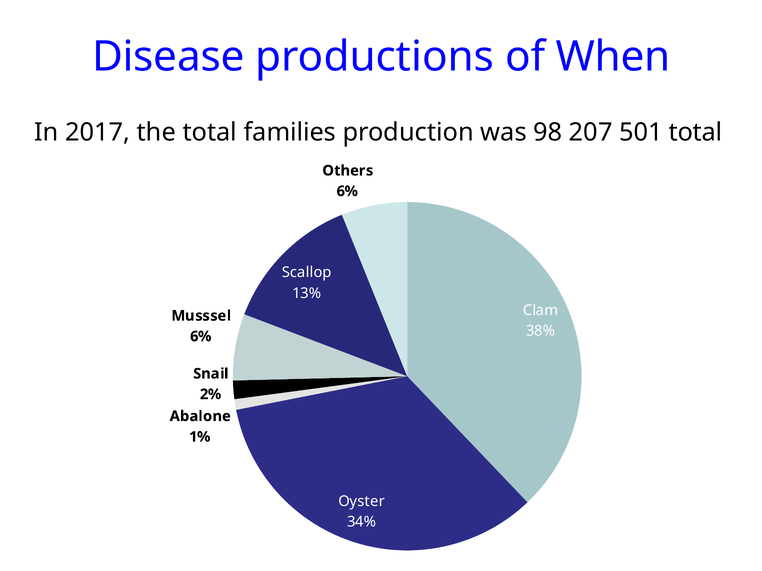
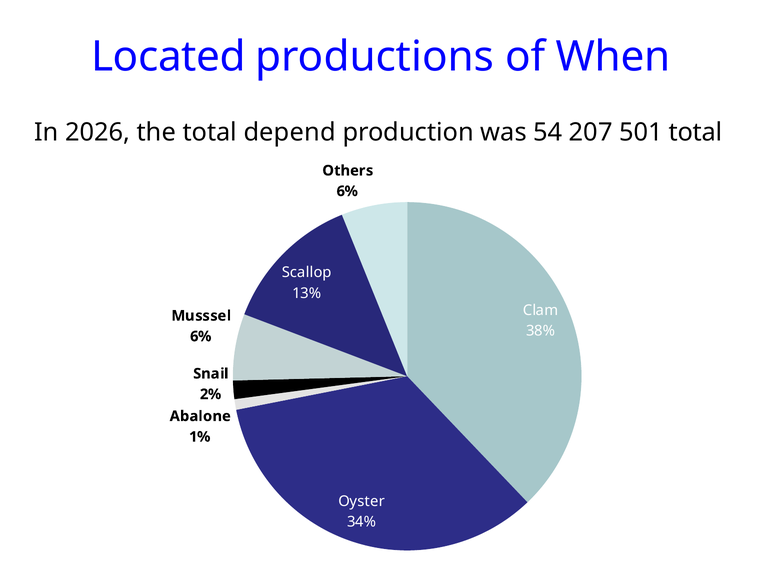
Disease: Disease -> Located
2017: 2017 -> 2026
families: families -> depend
98: 98 -> 54
